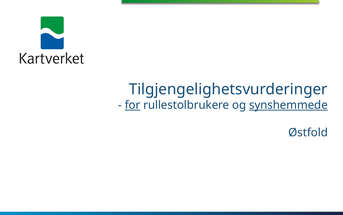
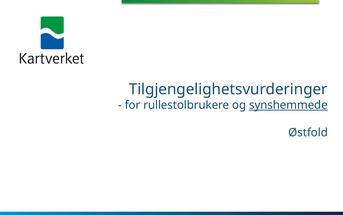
for underline: present -> none
